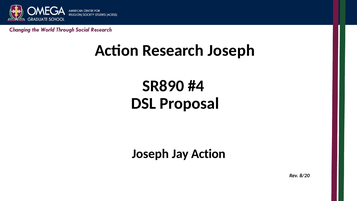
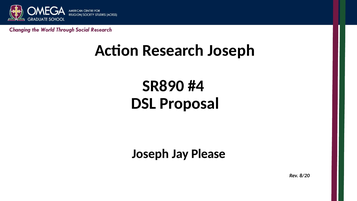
Jay Action: Action -> Please
